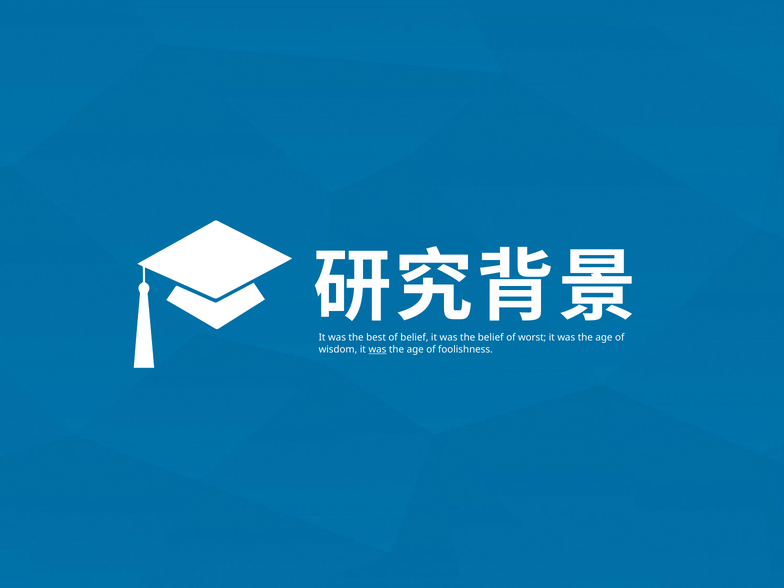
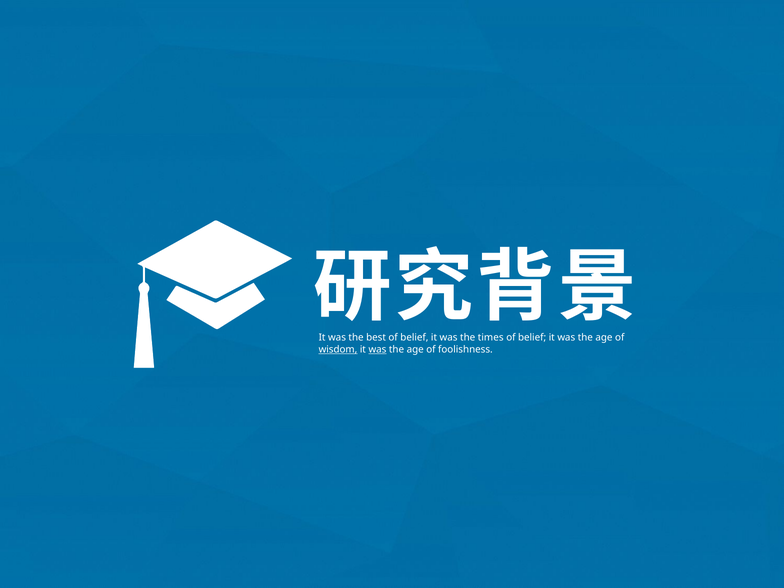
the belief: belief -> times
worst at (532, 338): worst -> belief
wisdom underline: none -> present
